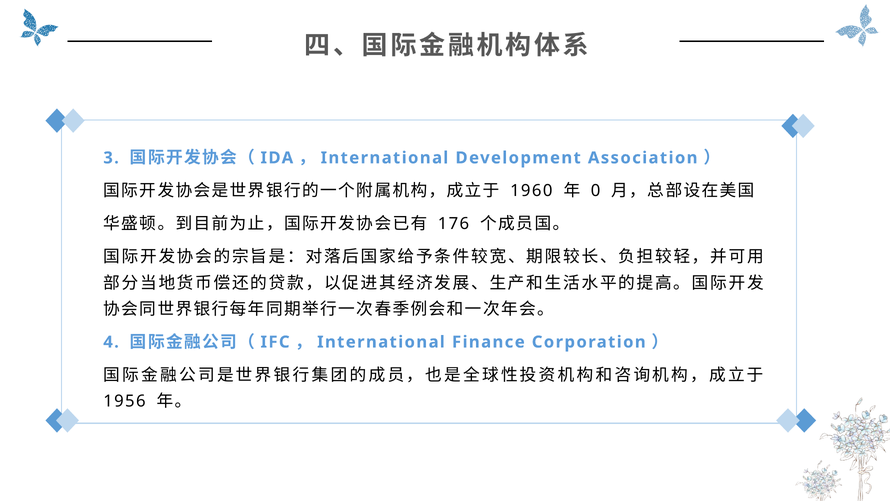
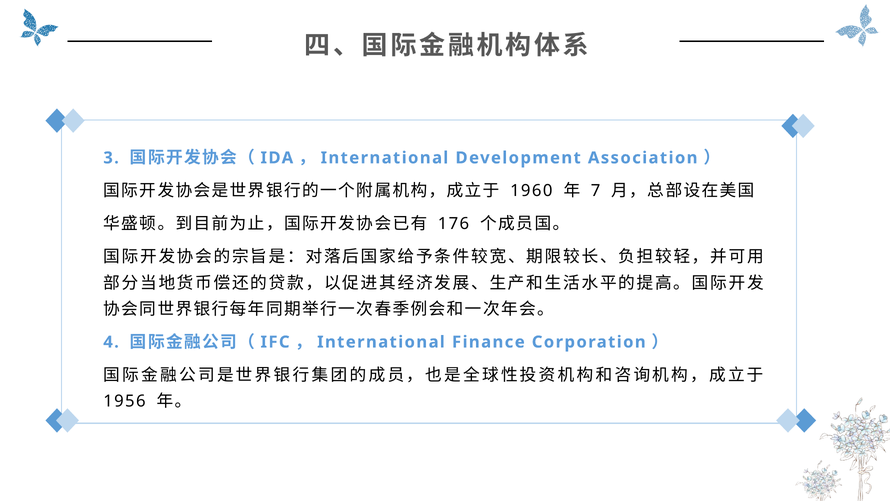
0: 0 -> 7
